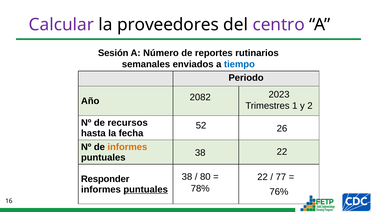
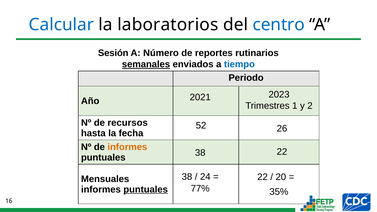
Calcular colour: purple -> blue
proveedores: proveedores -> laboratorios
centro colour: purple -> blue
semanales underline: none -> present
2082: 2082 -> 2021
80: 80 -> 24
77: 77 -> 20
Responder: Responder -> Mensuales
78%: 78% -> 77%
76%: 76% -> 35%
